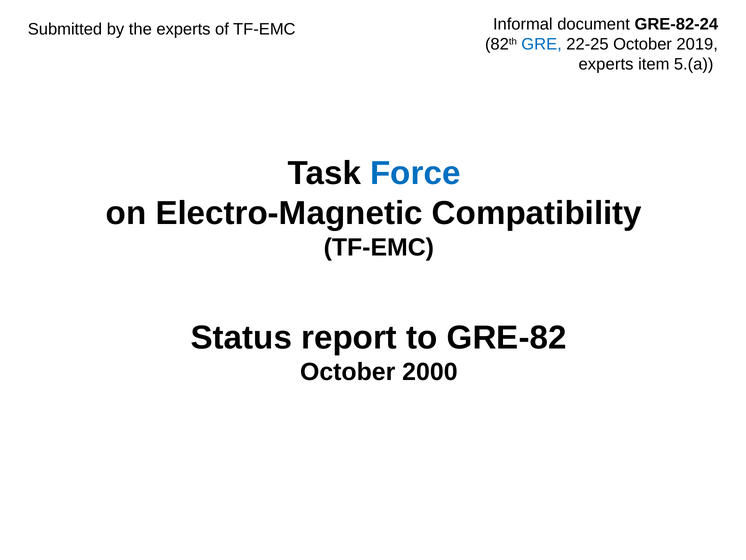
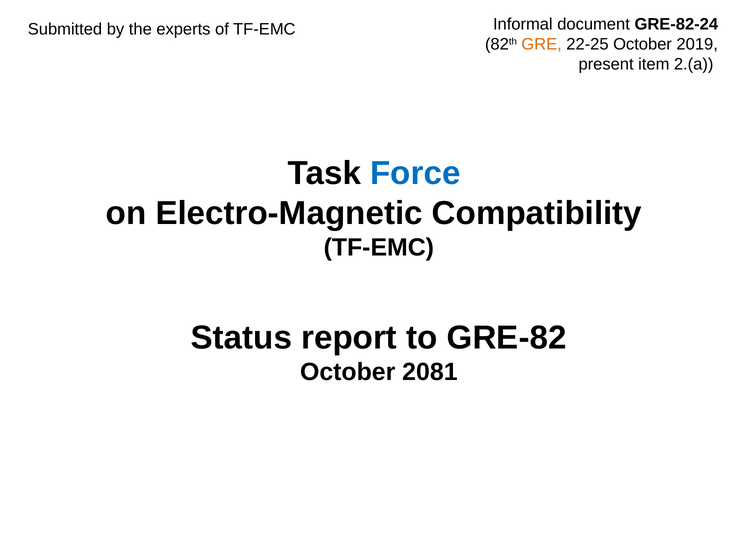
GRE colour: blue -> orange
experts at (606, 64): experts -> present
5.(a: 5.(a -> 2.(a
2000: 2000 -> 2081
